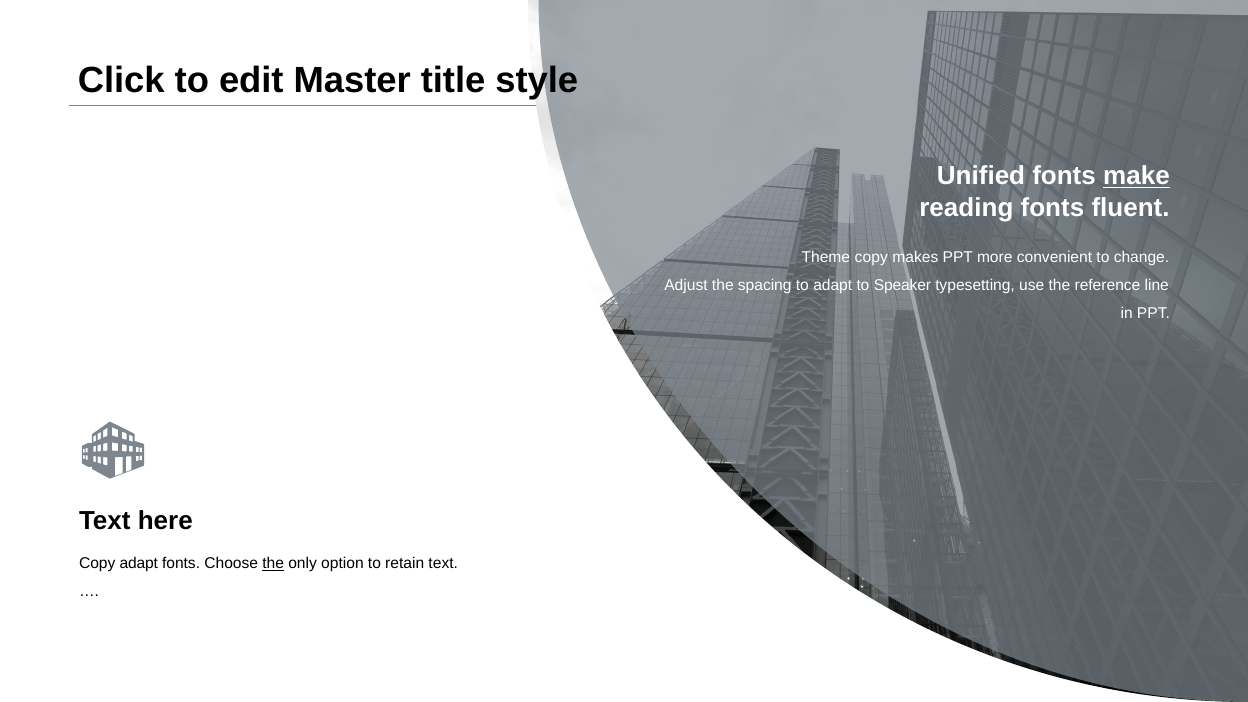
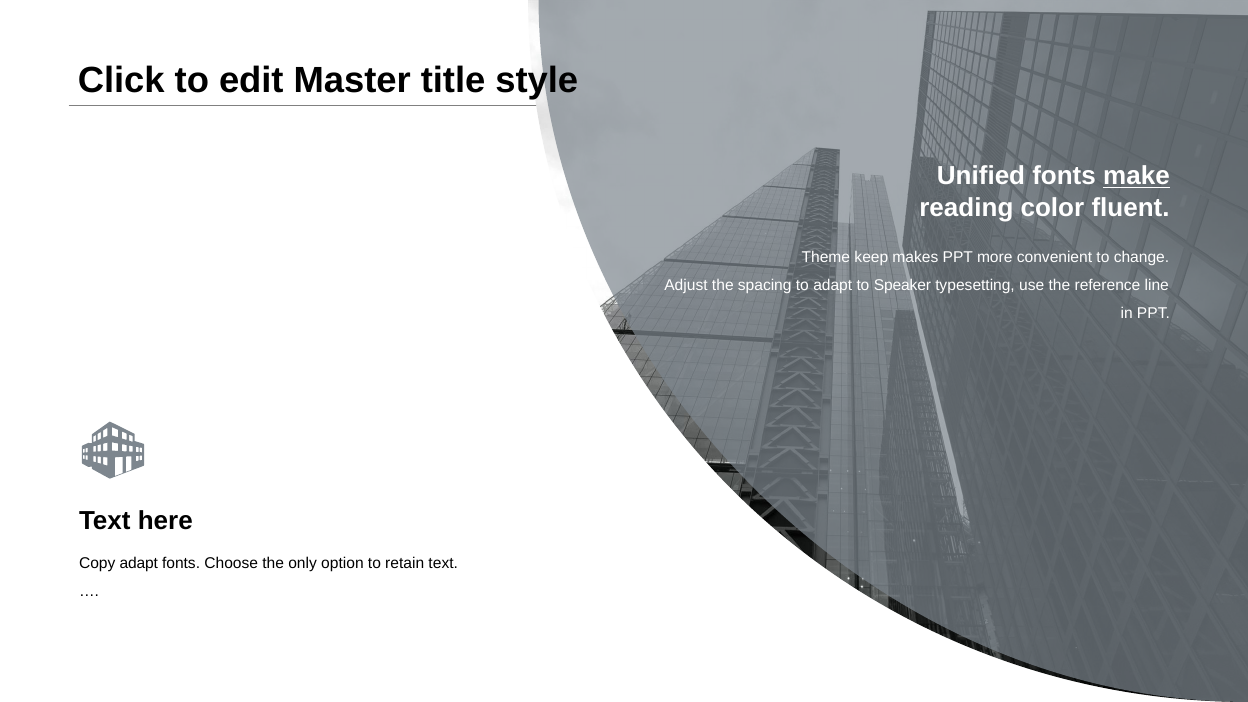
reading fonts: fonts -> color
Theme copy: copy -> keep
the at (273, 563) underline: present -> none
